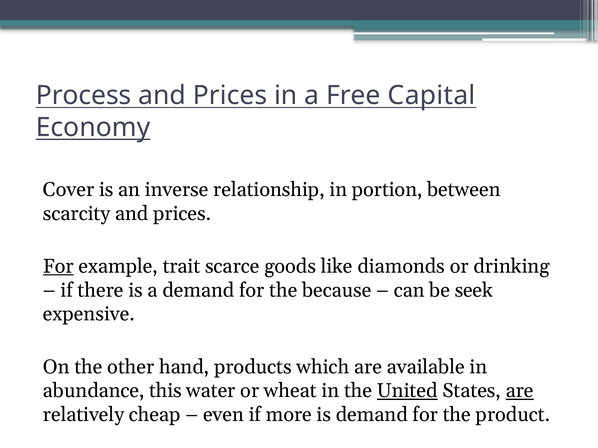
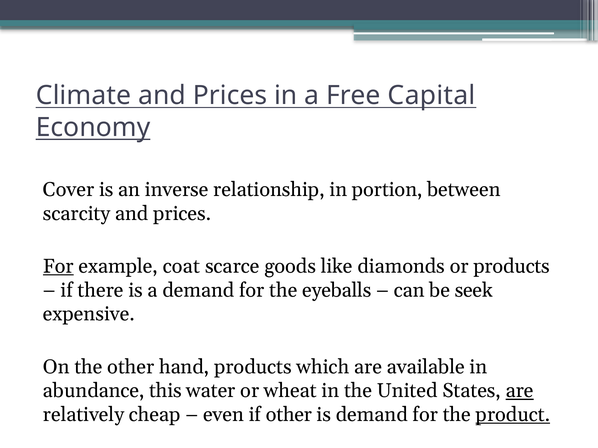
Process: Process -> Climate
trait: trait -> coat
or drinking: drinking -> products
because: because -> eyeballs
United underline: present -> none
if more: more -> other
product underline: none -> present
